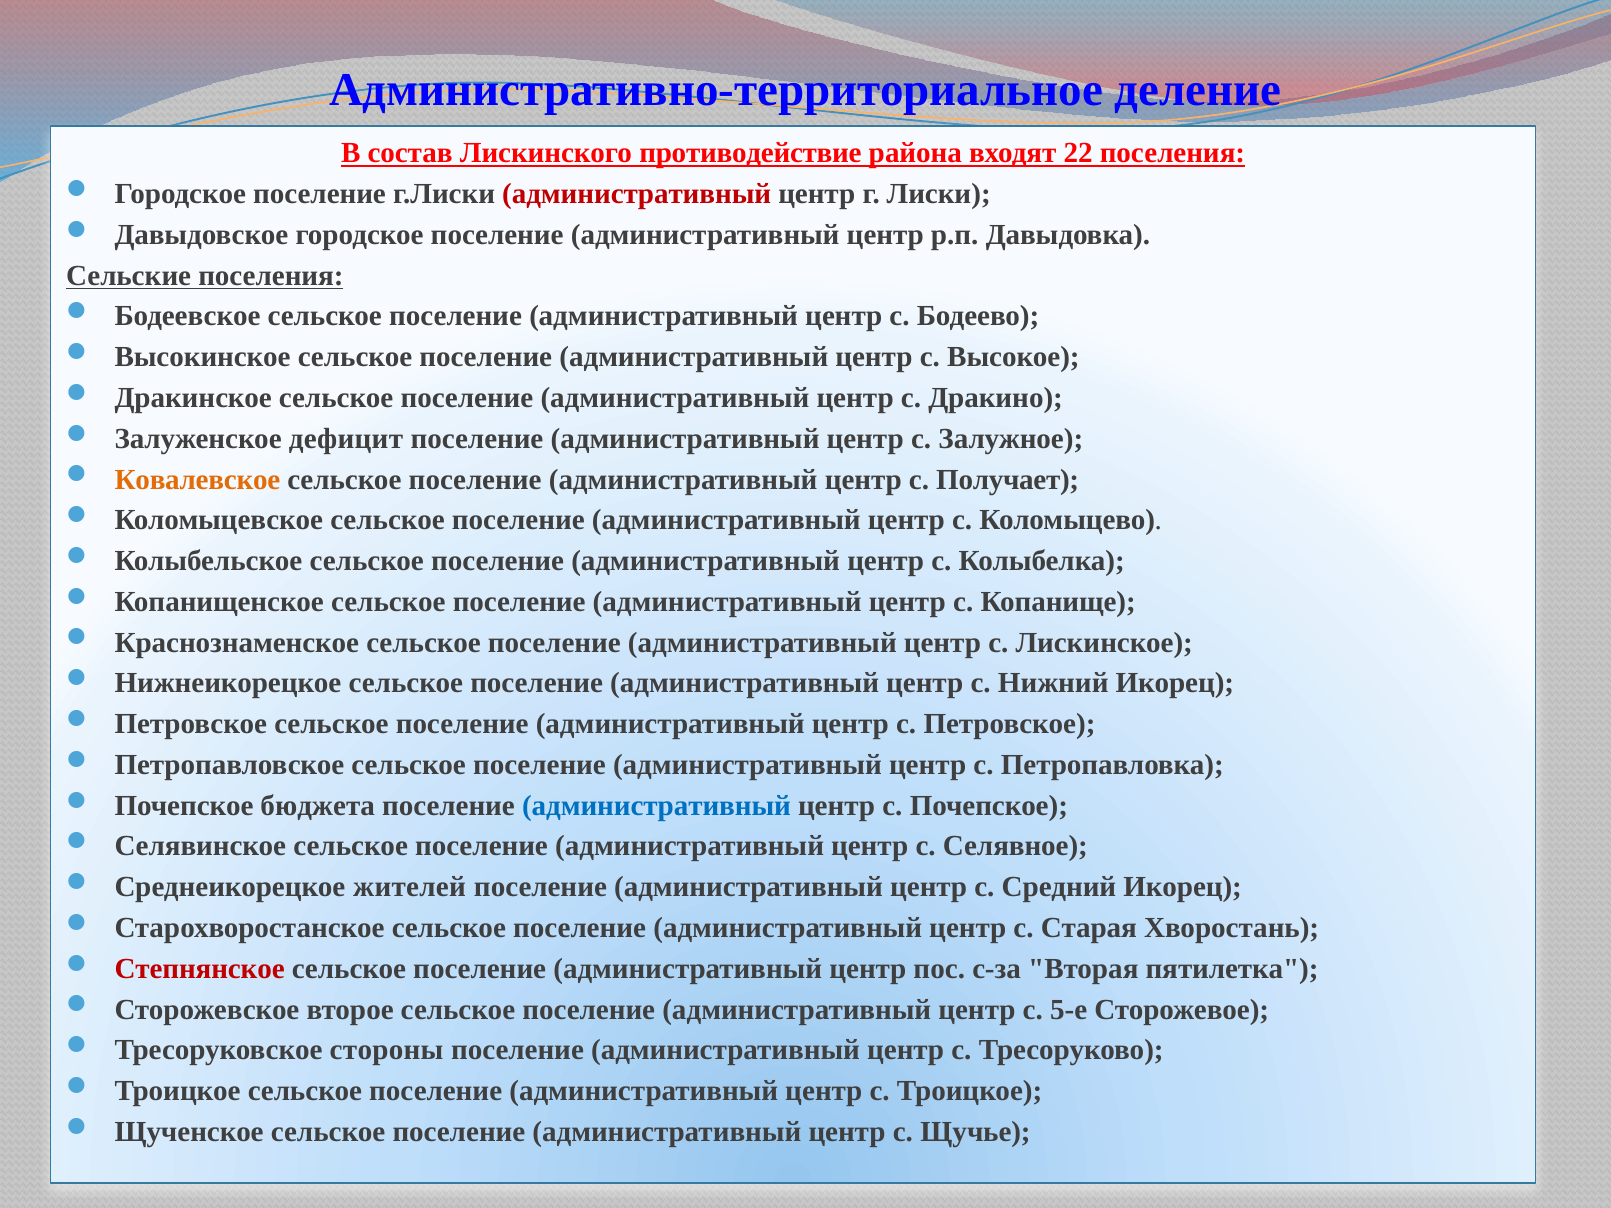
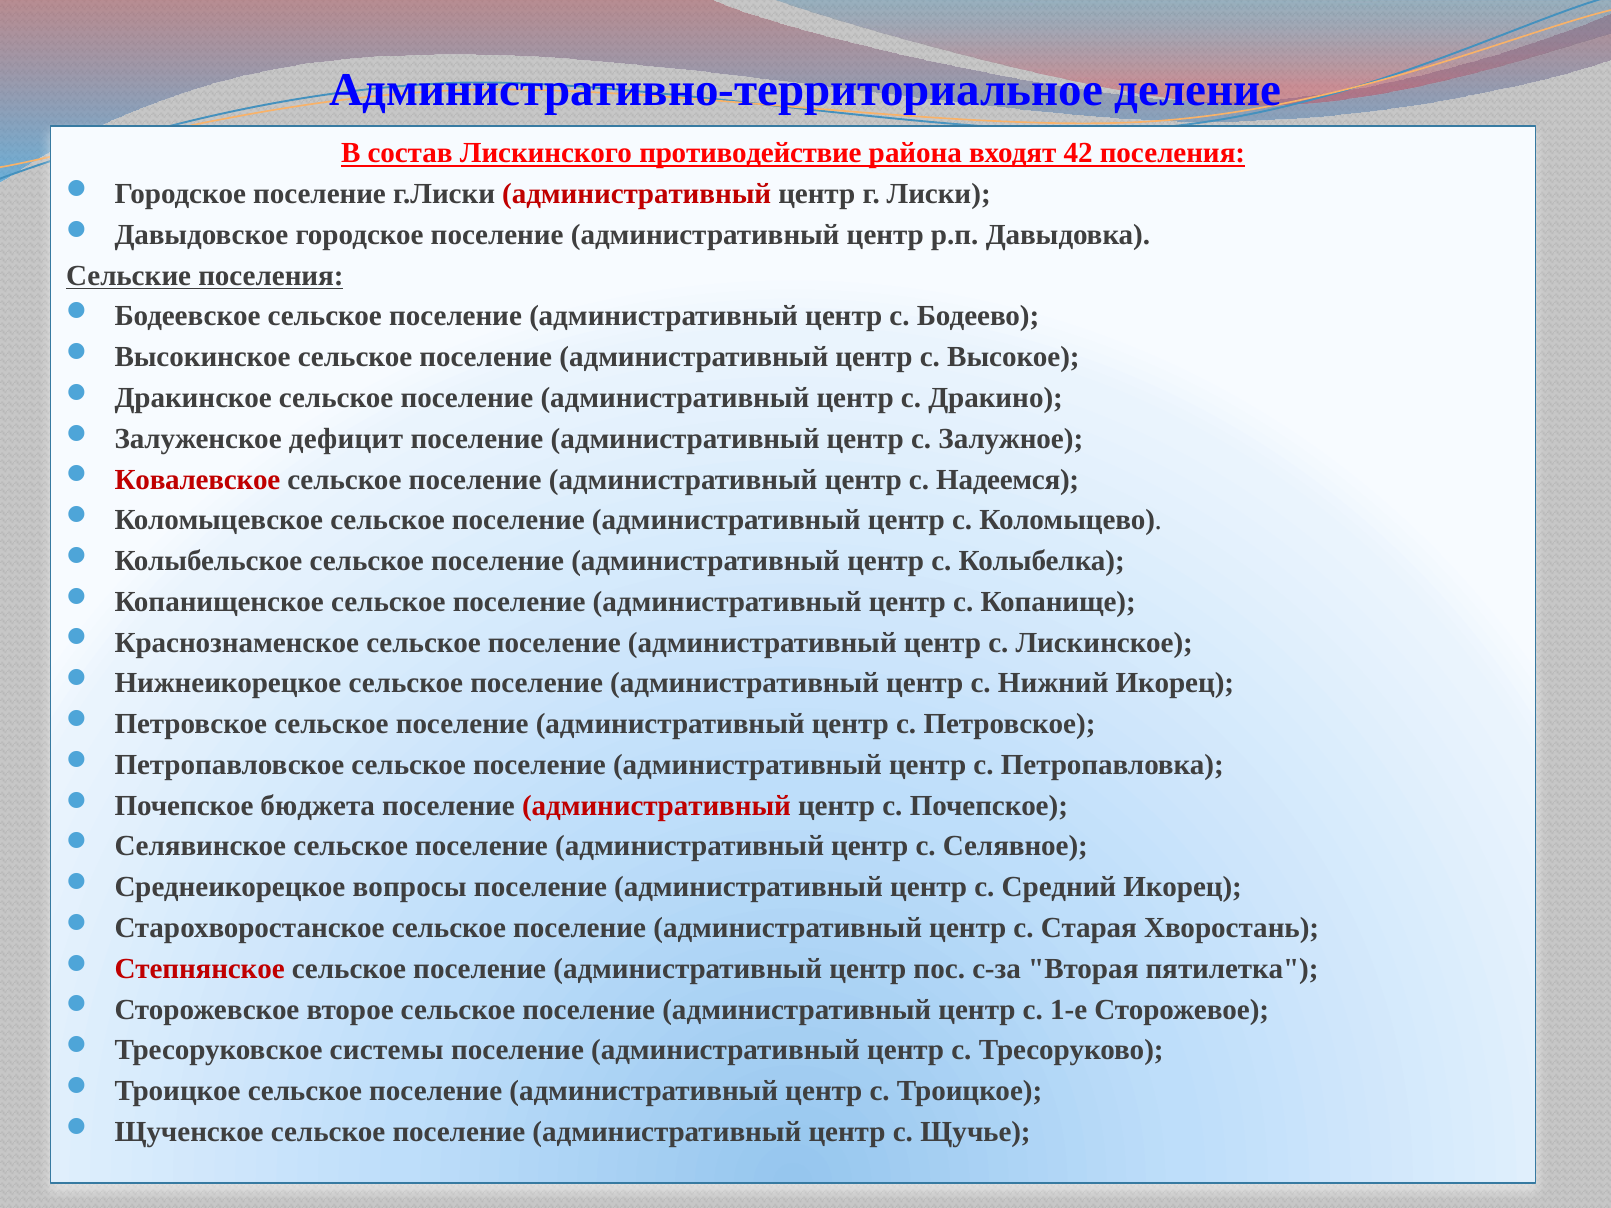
22: 22 -> 42
Ковалевское colour: orange -> red
Получает: Получает -> Надеемся
административный at (657, 806) colour: blue -> red
жителей: жителей -> вопросы
5-е: 5-е -> 1-е
стороны: стороны -> системы
